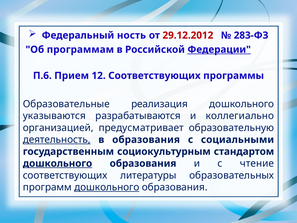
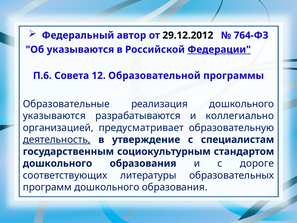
ность: ность -> автор
29.12.2012 colour: red -> black
283-ФЗ: 283-ФЗ -> 764-ФЗ
Об программам: программам -> указываются
Прием: Прием -> Совета
12 Соответствующих: Соответствующих -> Образовательной
в образования: образования -> утверждение
социальными: социальными -> специалистам
дошкольного at (58, 163) underline: present -> none
чтение: чтение -> дороге
дошкольного at (107, 187) underline: present -> none
